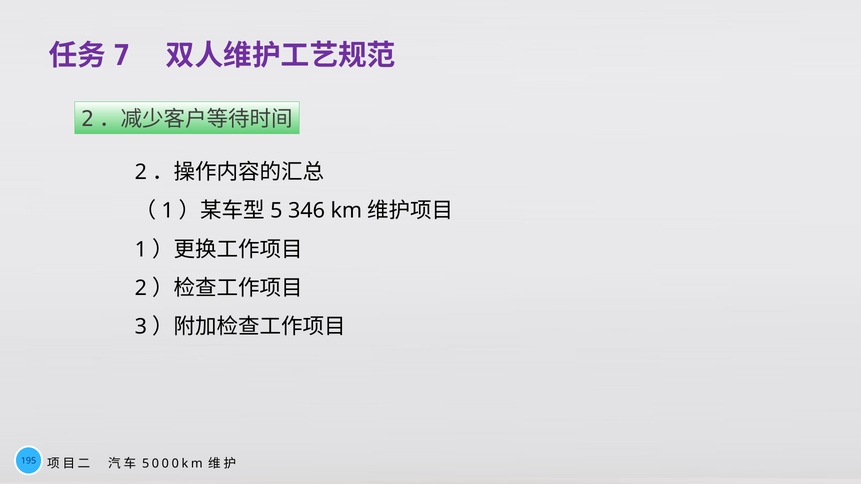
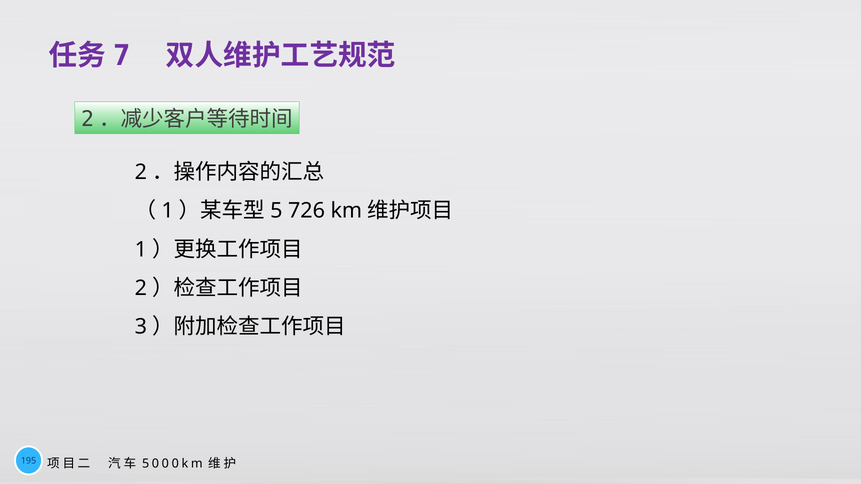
346: 346 -> 726
